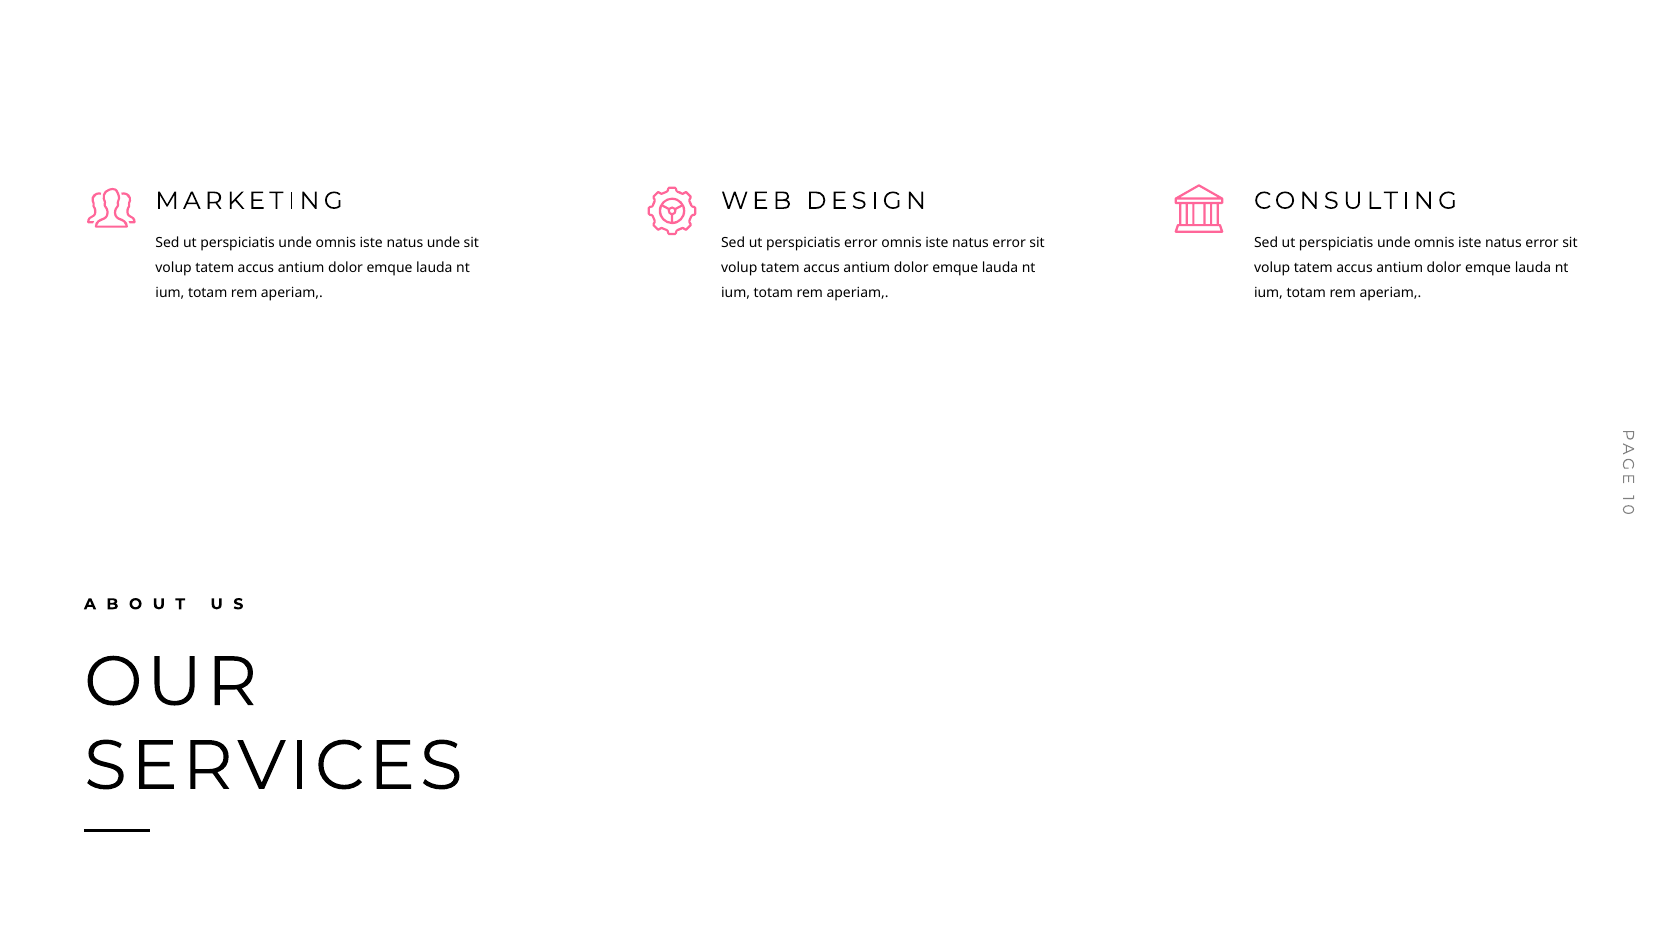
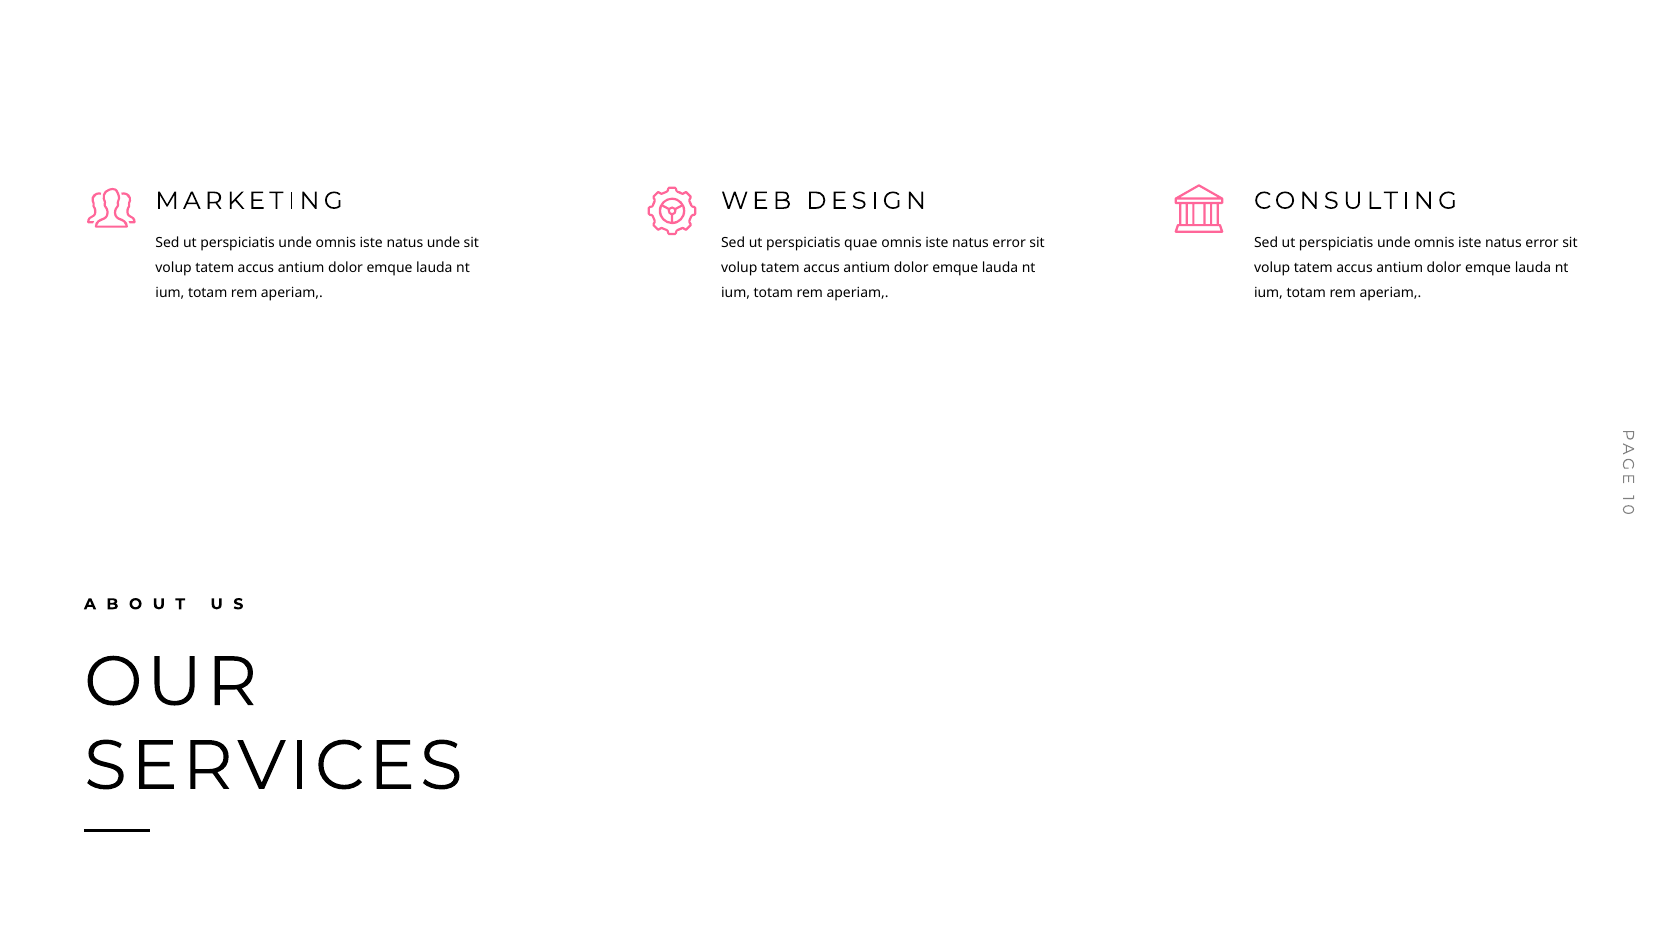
perspiciatis error: error -> quae
